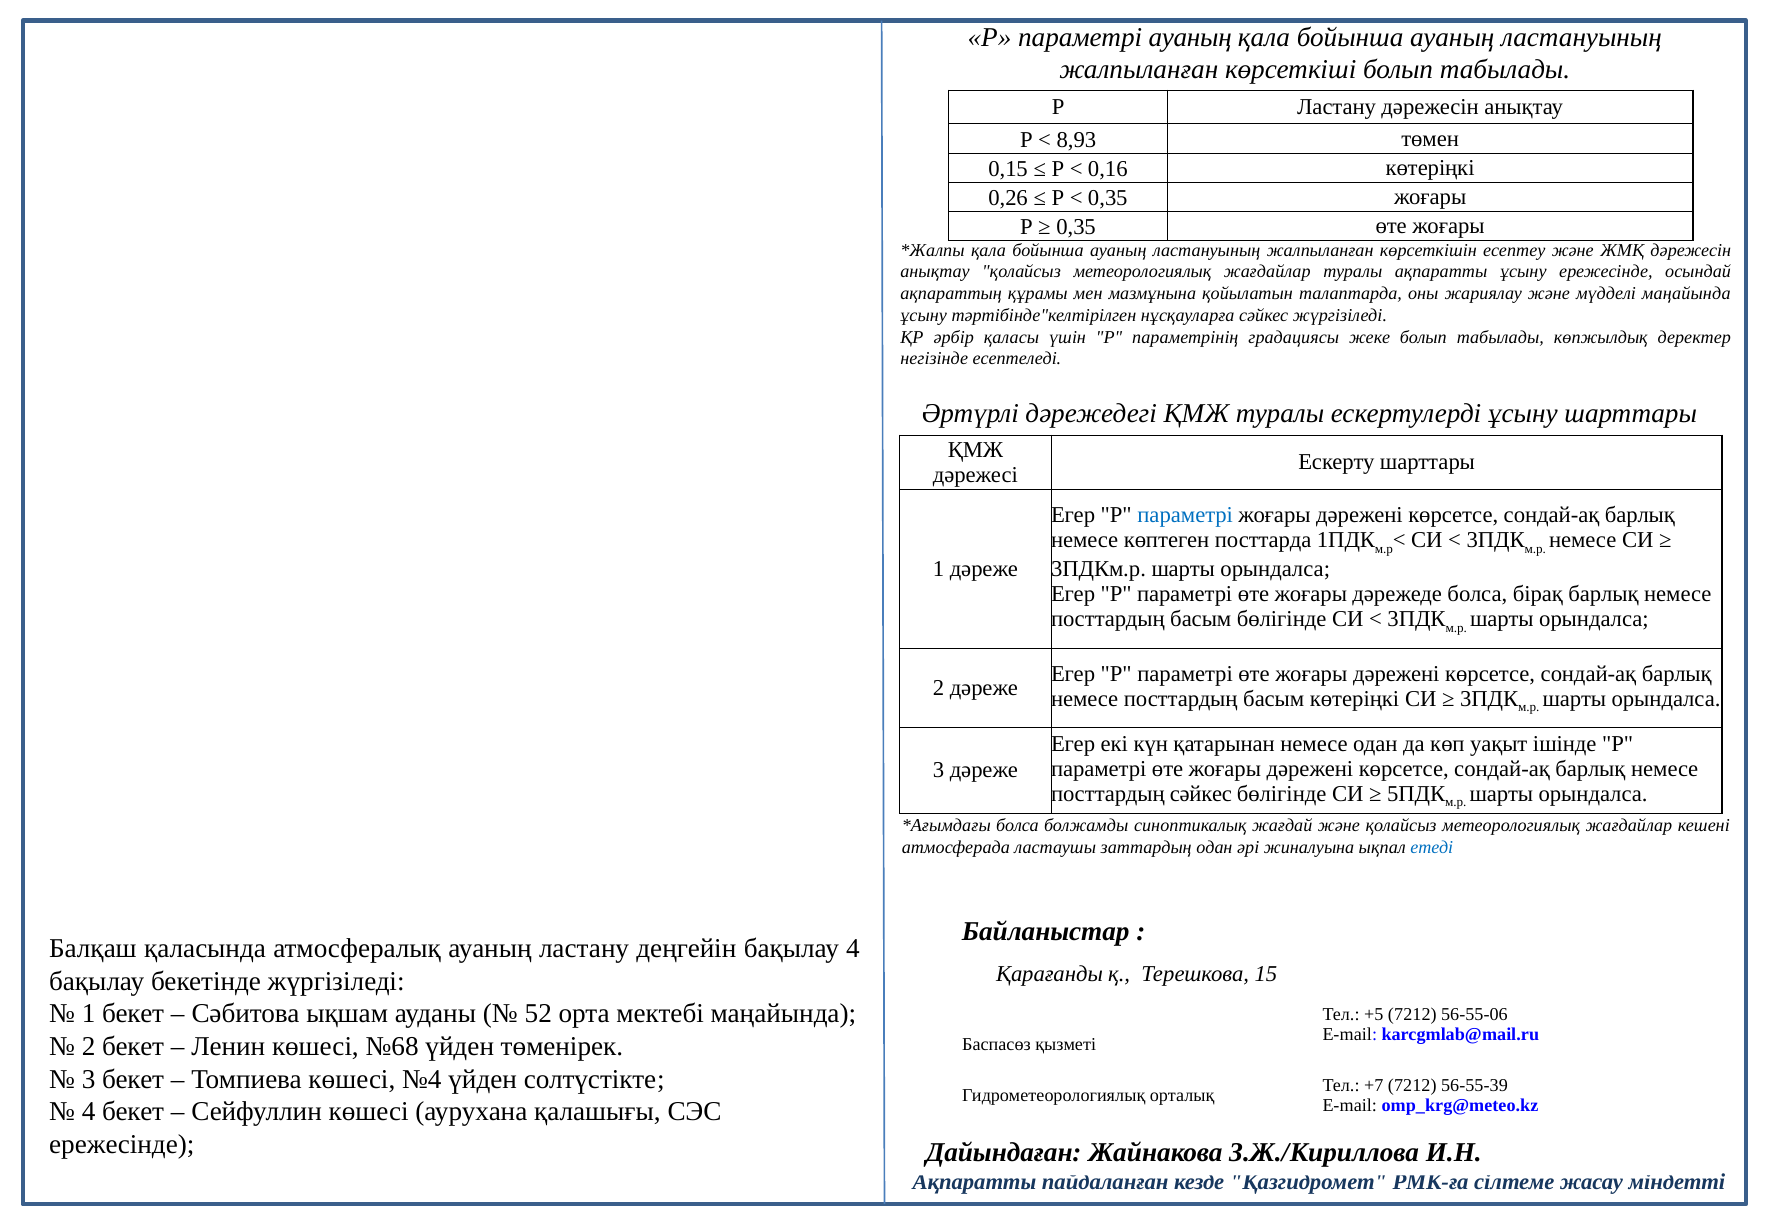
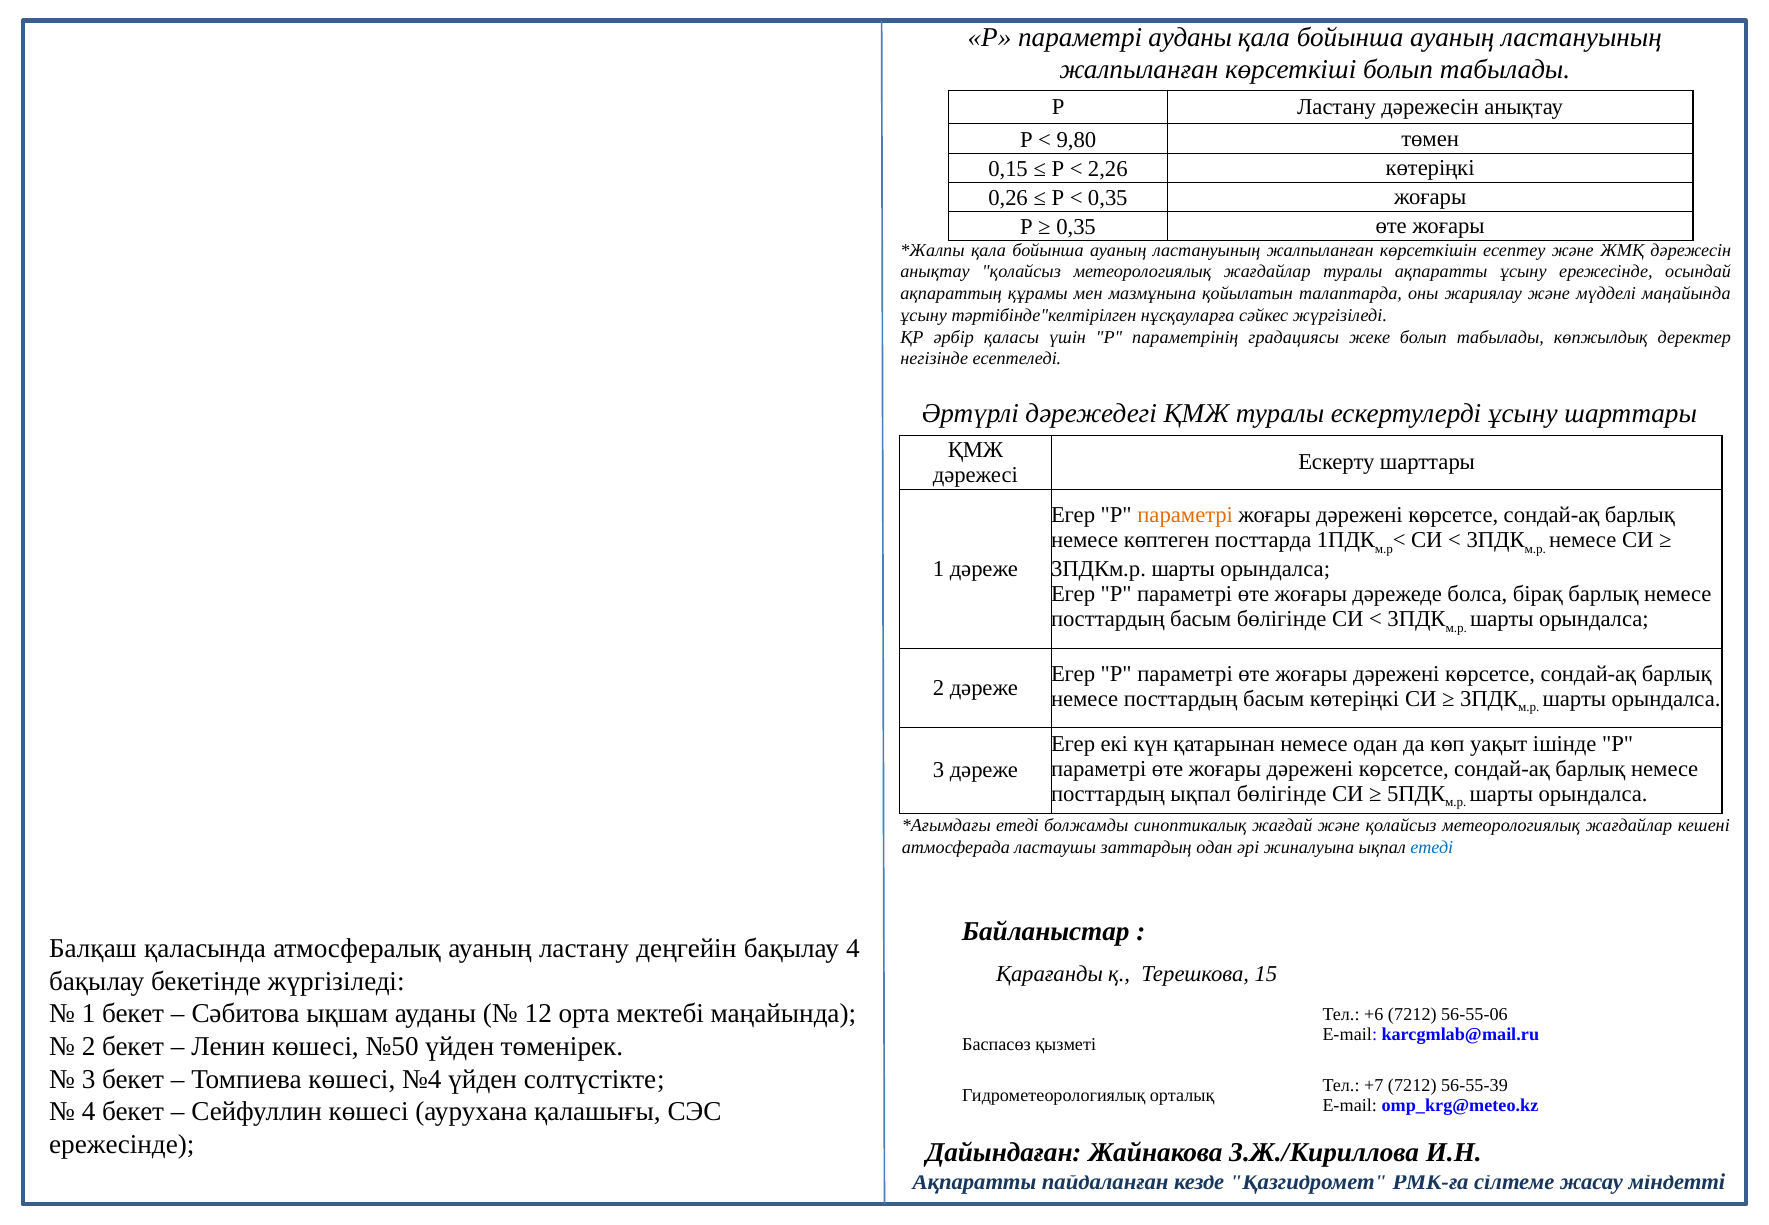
параметрі ауаның: ауаның -> ауданы
8,93: 8,93 -> 9,80
0,16: 0,16 -> 2,26
параметрі at (1185, 515) colour: blue -> orange
посттардың сәйкес: сәйкес -> ықпал
болса at (1017, 826): болса -> етеді
52: 52 -> 12
+5: +5 -> +6
№68: №68 -> №50
